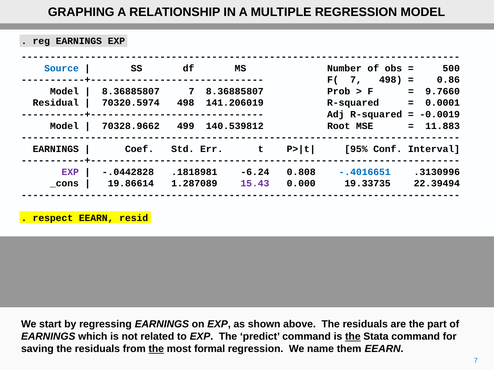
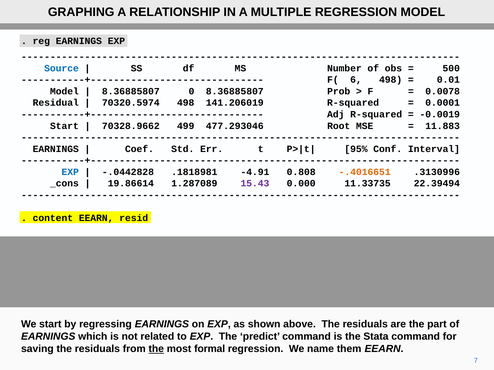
F( 7: 7 -> 6
0.86: 0.86 -> 0.01
8.36885807 7: 7 -> 0
9.7660: 9.7660 -> 0.0078
Model at (64, 126): Model -> Start
140.539812: 140.539812 -> 477.293046
EXP at (70, 172) colour: purple -> blue
-6.24: -6.24 -> -4.91
-.4016651 colour: blue -> orange
19.33735: 19.33735 -> 11.33735
respect: respect -> content
the at (353, 337) underline: present -> none
